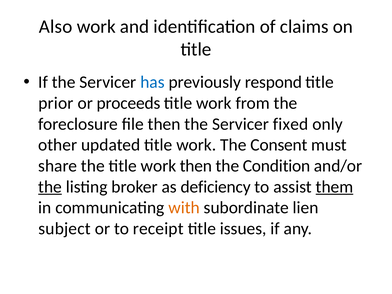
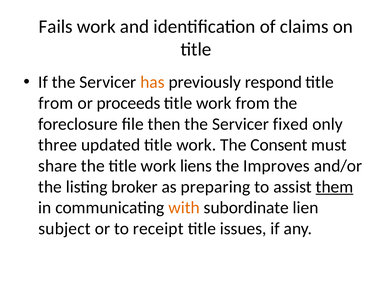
Also: Also -> Fails
has colour: blue -> orange
prior at (56, 103): prior -> from
other: other -> three
work then: then -> liens
Condition: Condition -> Improves
the at (50, 187) underline: present -> none
deficiency: deficiency -> preparing
